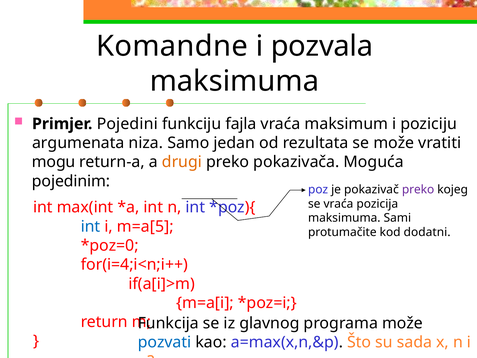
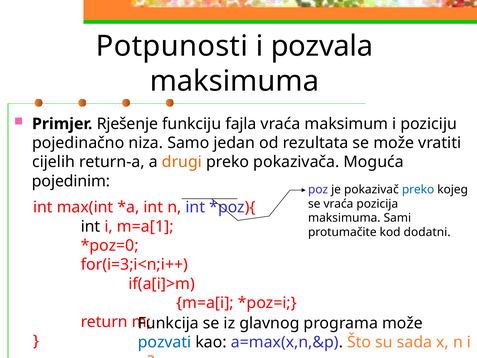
Komandne: Komandne -> Potpunosti
Pojedini: Pojedini -> Rješenje
argumenata: argumenata -> pojedinačno
mogu: mogu -> cijelih
preko at (418, 189) colour: purple -> blue
int at (91, 226) colour: blue -> black
m=a[5: m=a[5 -> m=a[1
for(i=4;i<n;i++: for(i=4;i<n;i++ -> for(i=3;i<n;i++
